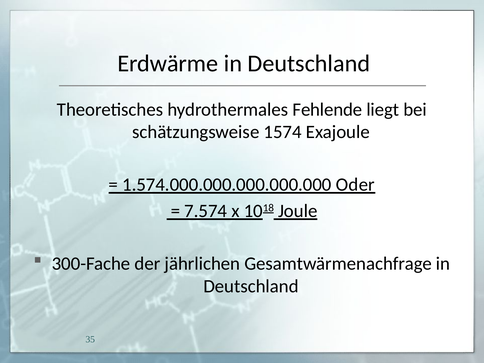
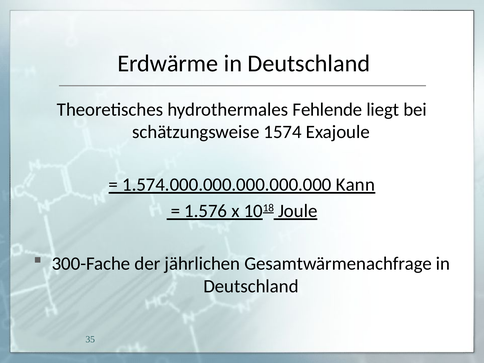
Oder: Oder -> Kann
7.574: 7.574 -> 1.576
